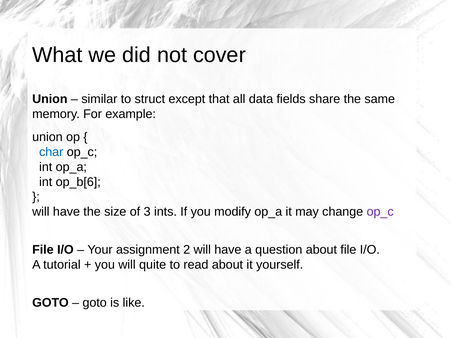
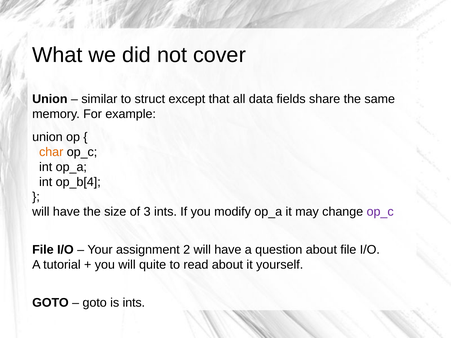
char colour: blue -> orange
op_b[6: op_b[6 -> op_b[4
is like: like -> ints
